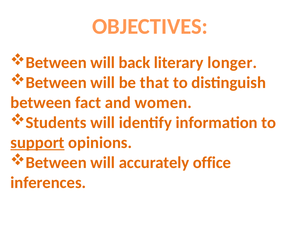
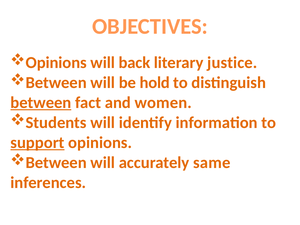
Between at (56, 63): Between -> Opinions
longer: longer -> justice
that: that -> hold
between at (41, 103) underline: none -> present
office: office -> same
